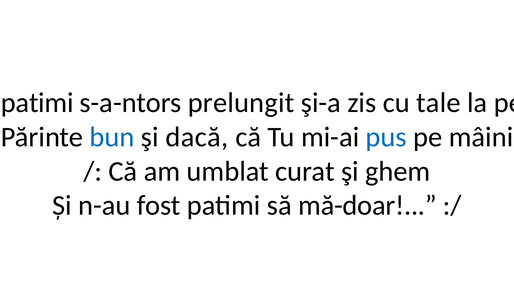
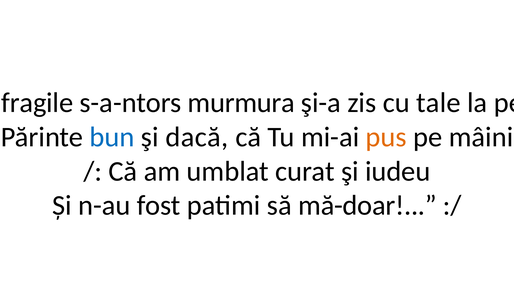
patimi at (37, 103): patimi -> fragile
prelungit: prelungit -> murmura
pus colour: blue -> orange
ghem: ghem -> iudeu
